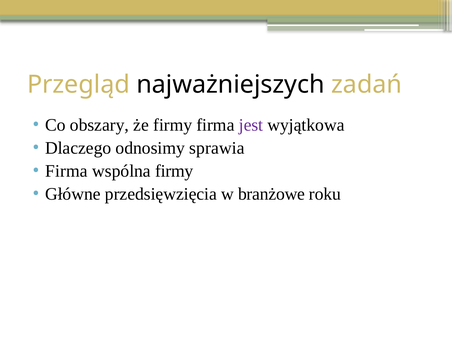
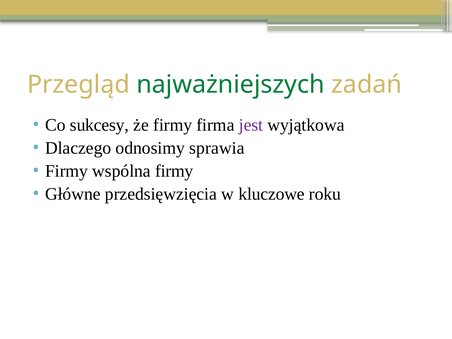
najważniejszych colour: black -> green
obszary: obszary -> sukcesy
Firma at (66, 171): Firma -> Firmy
branżowe: branżowe -> kluczowe
